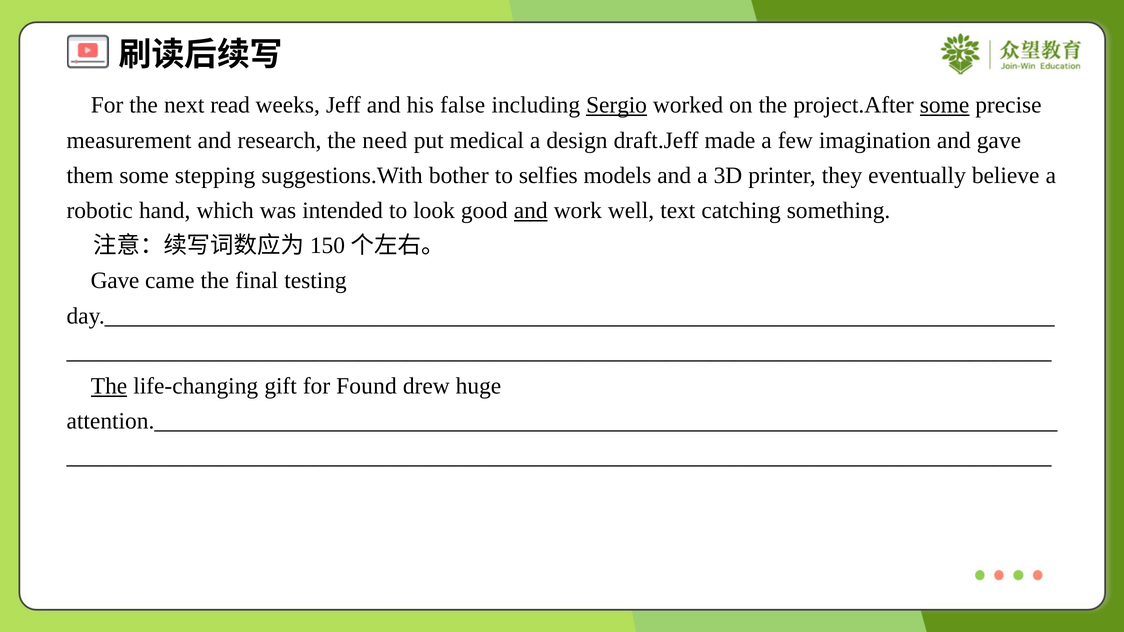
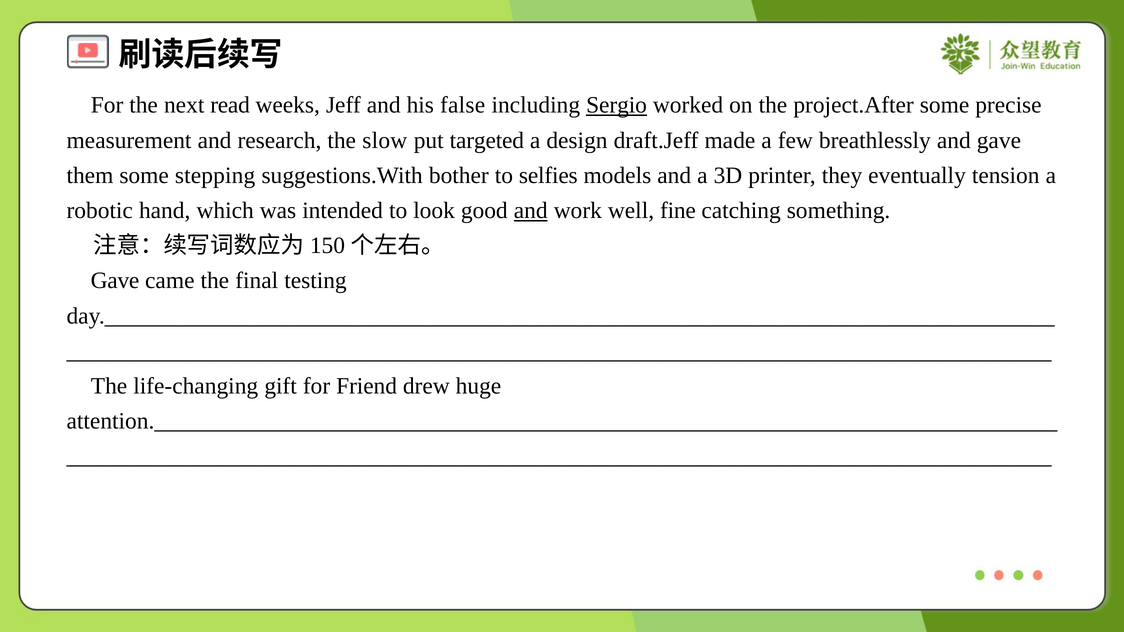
some at (945, 105) underline: present -> none
need: need -> slow
medical: medical -> targeted
imagination: imagination -> breathlessly
believe: believe -> tension
text: text -> fine
The at (109, 386) underline: present -> none
Found: Found -> Friend
